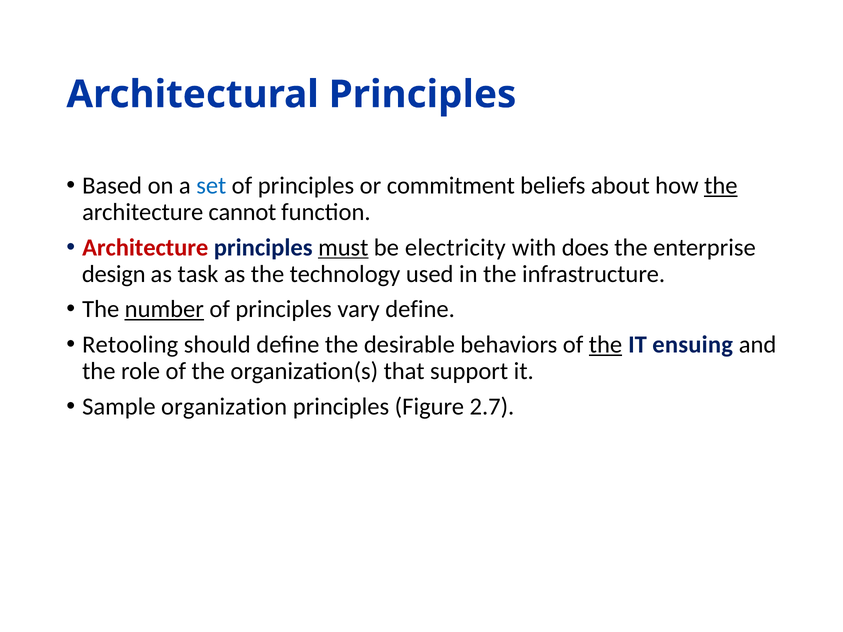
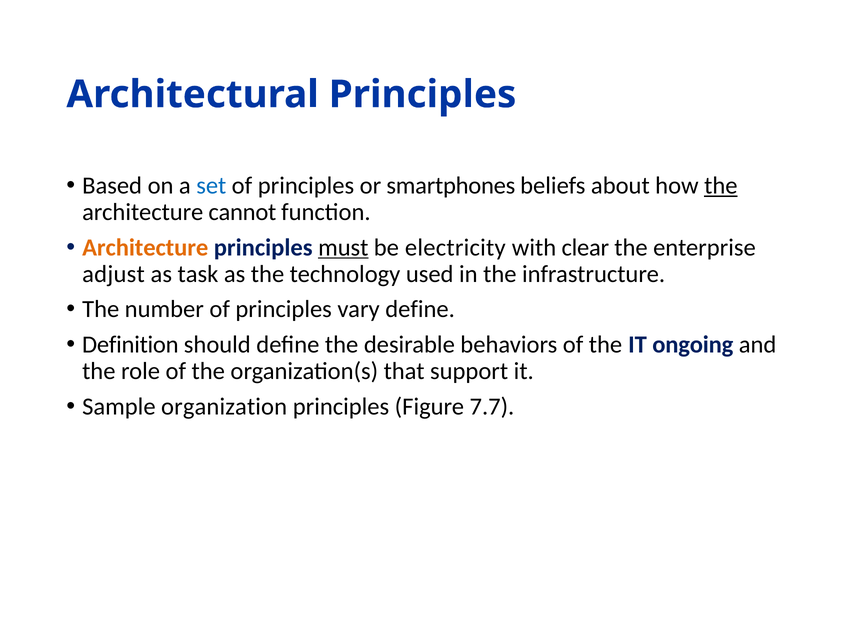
commitment: commitment -> smartphones
Architecture at (145, 248) colour: red -> orange
does: does -> clear
design: design -> adjust
number underline: present -> none
Retooling: Retooling -> Definition
the at (605, 345) underline: present -> none
ensuing: ensuing -> ongoing
2.7: 2.7 -> 7.7
